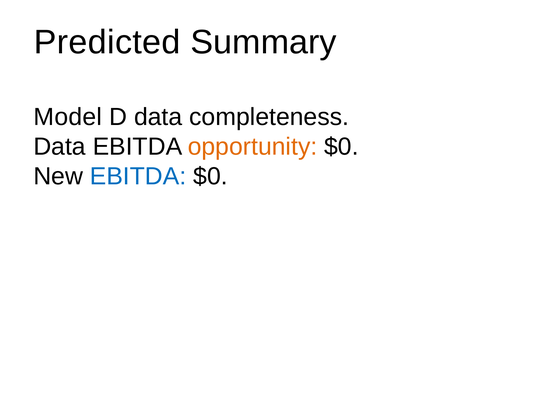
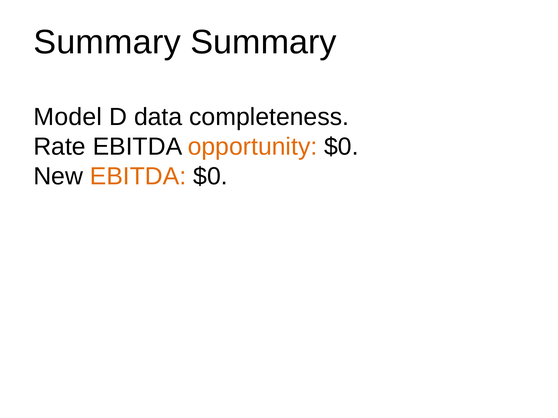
Predicted at (107, 42): Predicted -> Summary
Data at (60, 147): Data -> Rate
EBITDA at (138, 177) colour: blue -> orange
